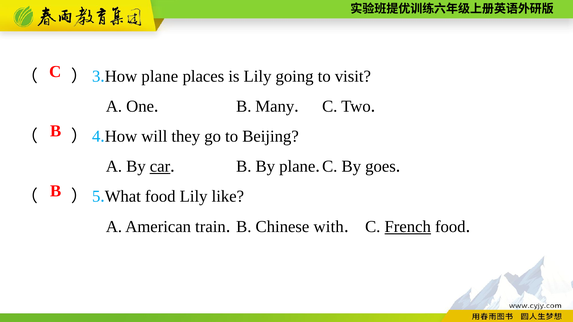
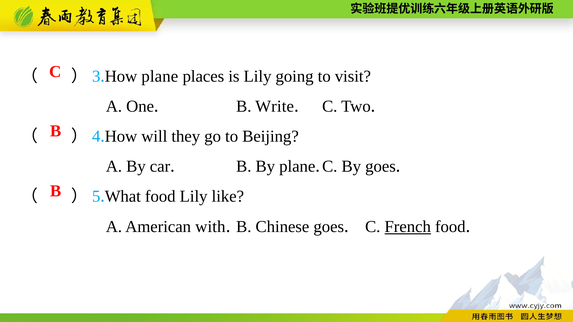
Many: Many -> Write
car underline: present -> none
train: train -> with
Chinese with: with -> goes
